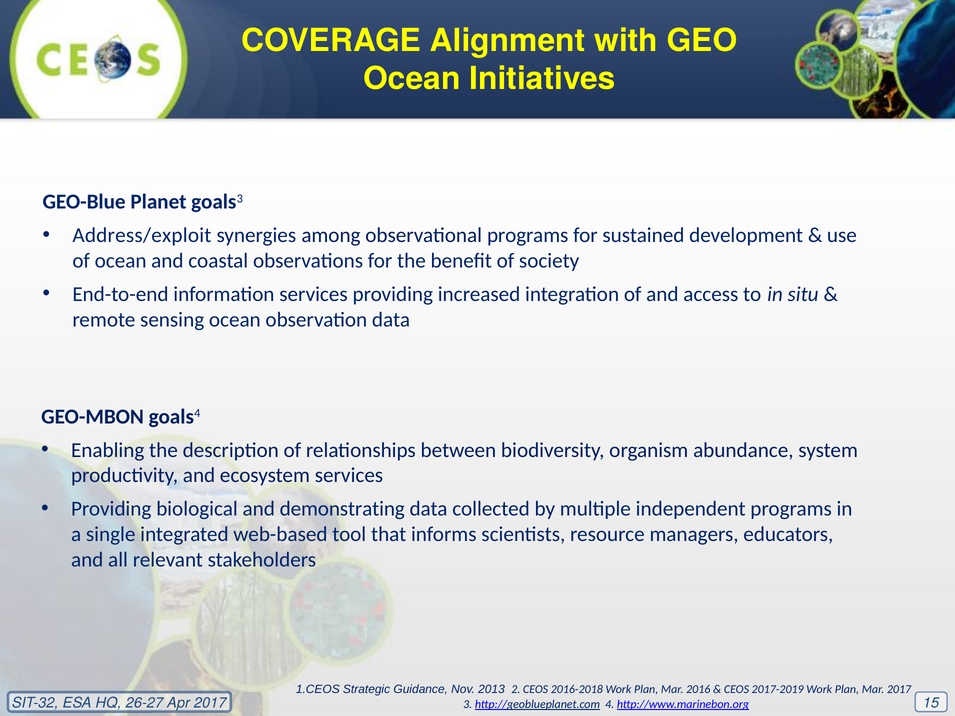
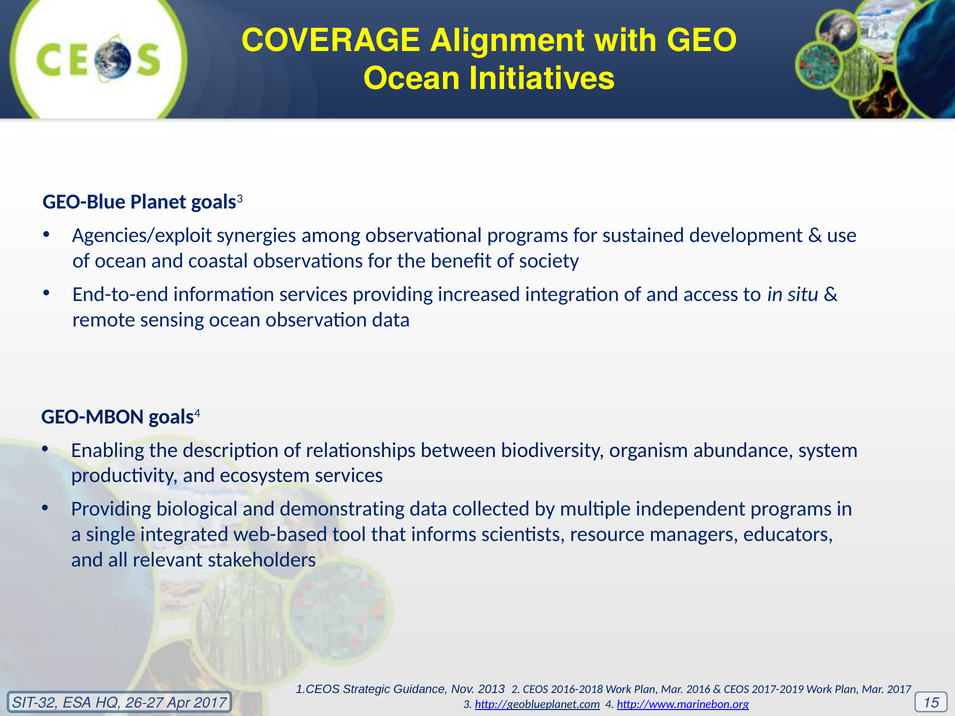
Address/exploit: Address/exploit -> Agencies/exploit
